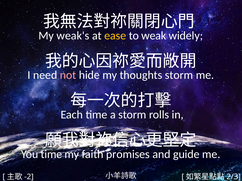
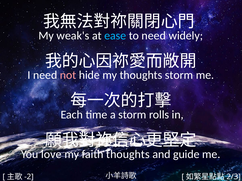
ease colour: yellow -> light blue
to weak: weak -> need
You time: time -> love
faith promises: promises -> thoughts
